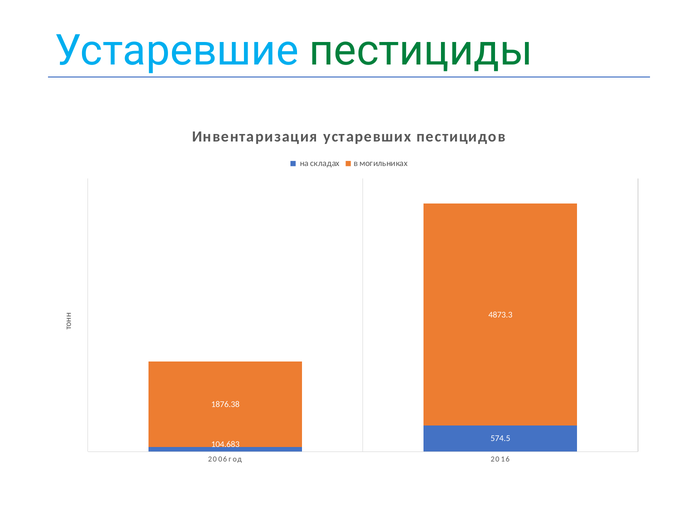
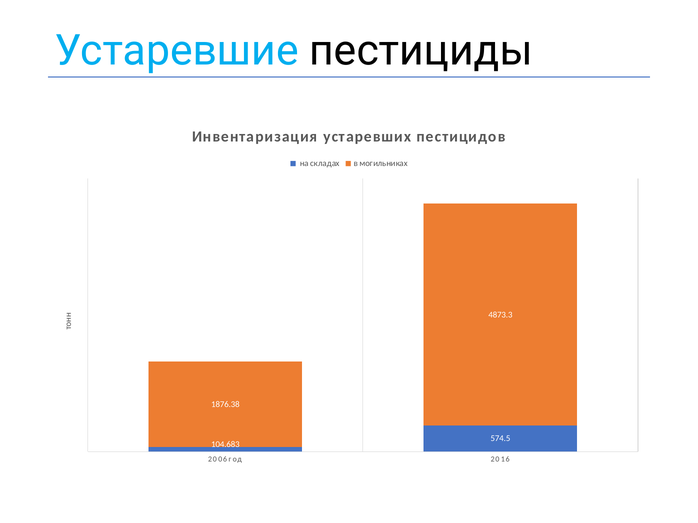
пестициды colour: green -> black
